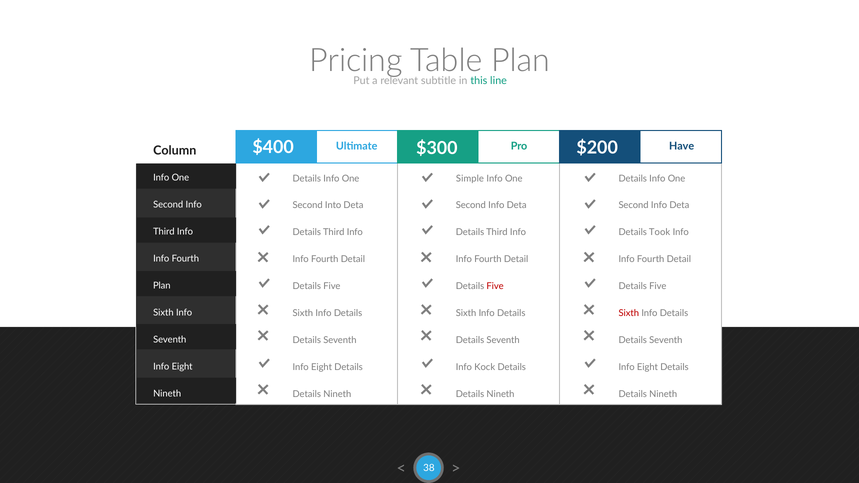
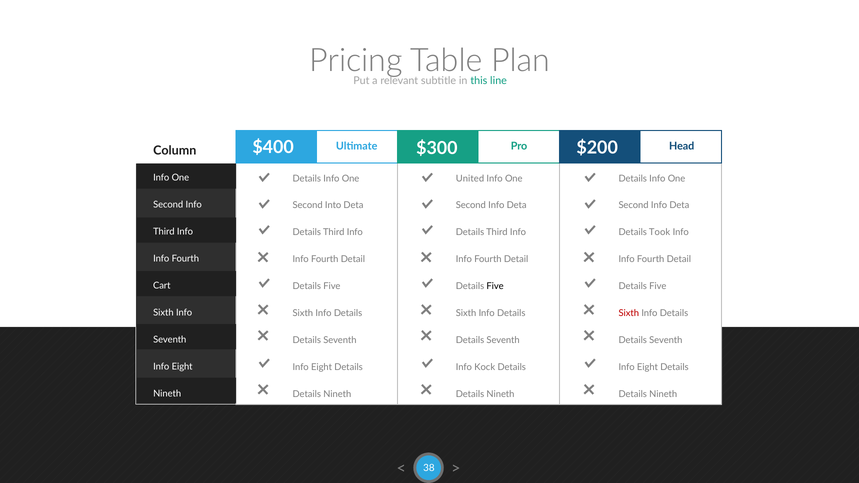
Have: Have -> Head
Simple: Simple -> United
Plan at (162, 286): Plan -> Cart
Five at (495, 286) colour: red -> black
